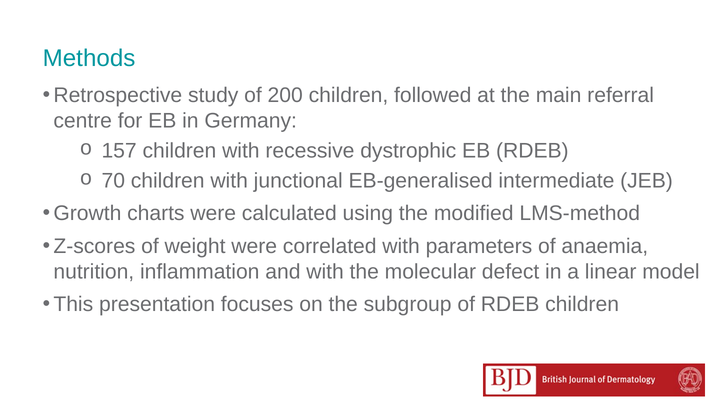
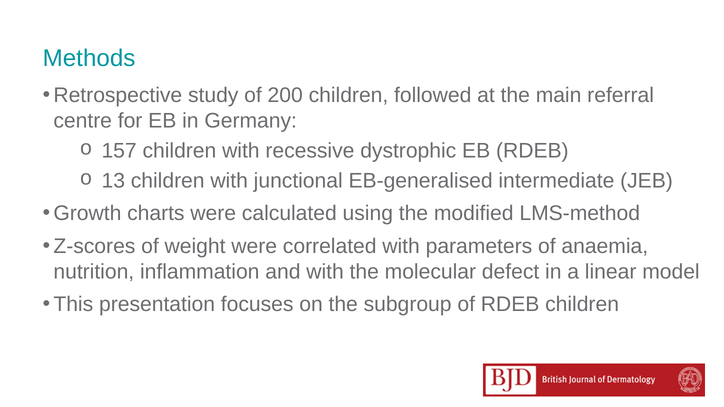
70: 70 -> 13
